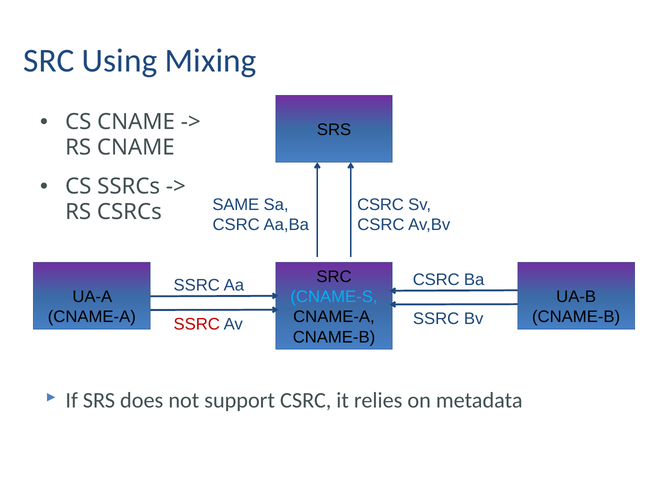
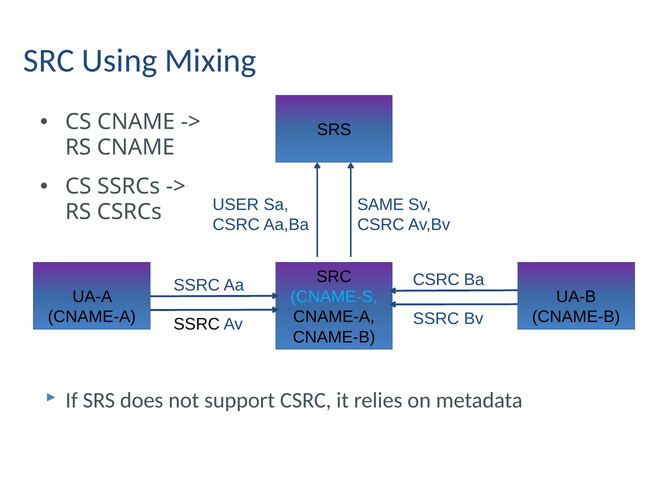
SAME: SAME -> USER
CSRC at (381, 205): CSRC -> SAME
SSRC at (197, 324) colour: red -> black
